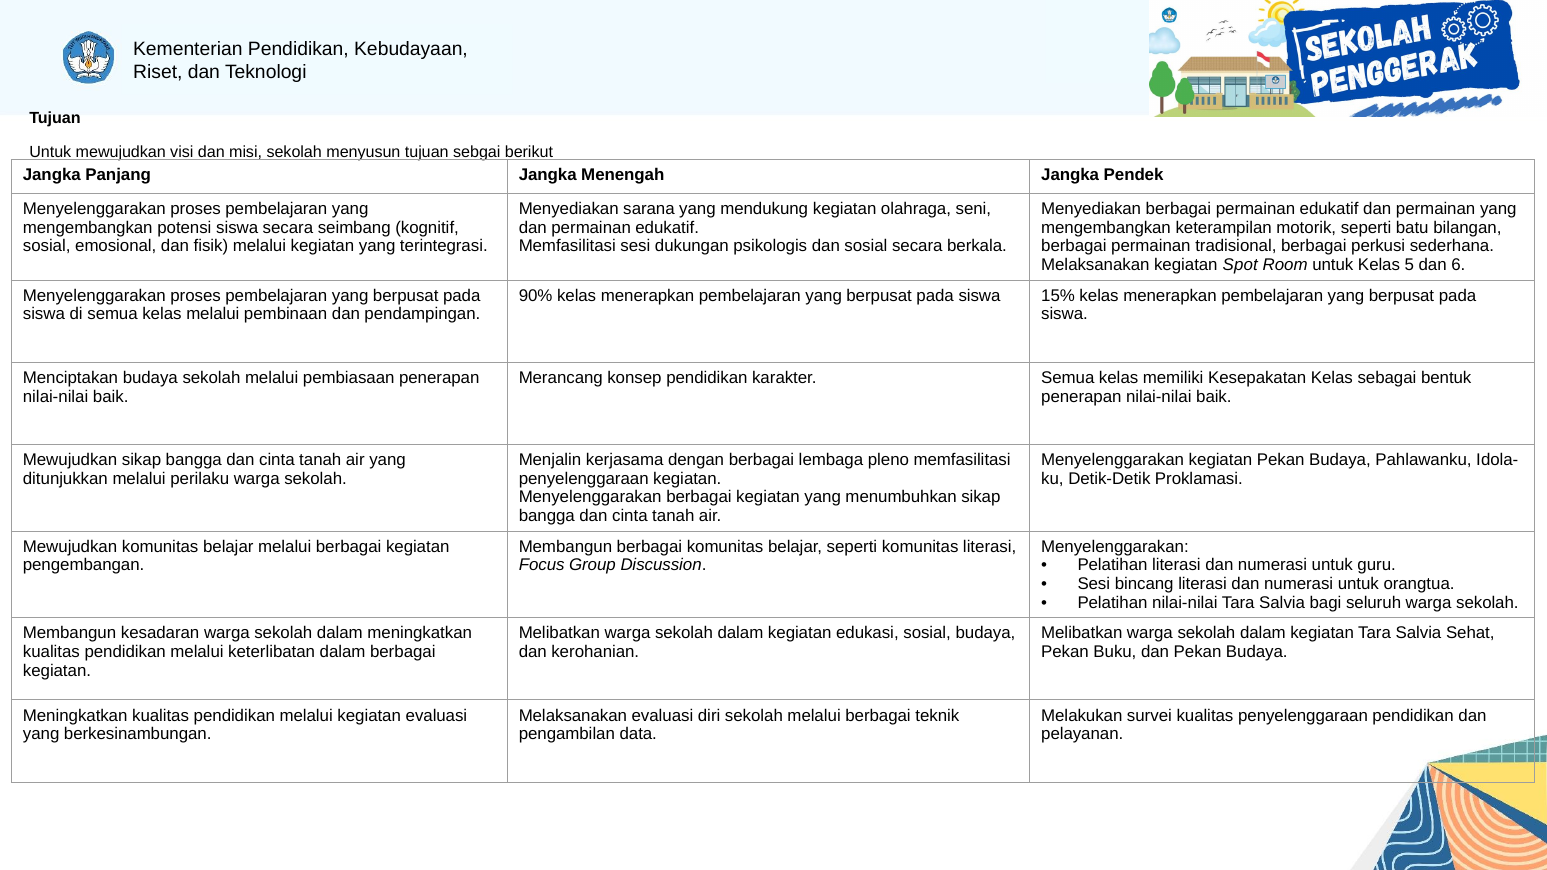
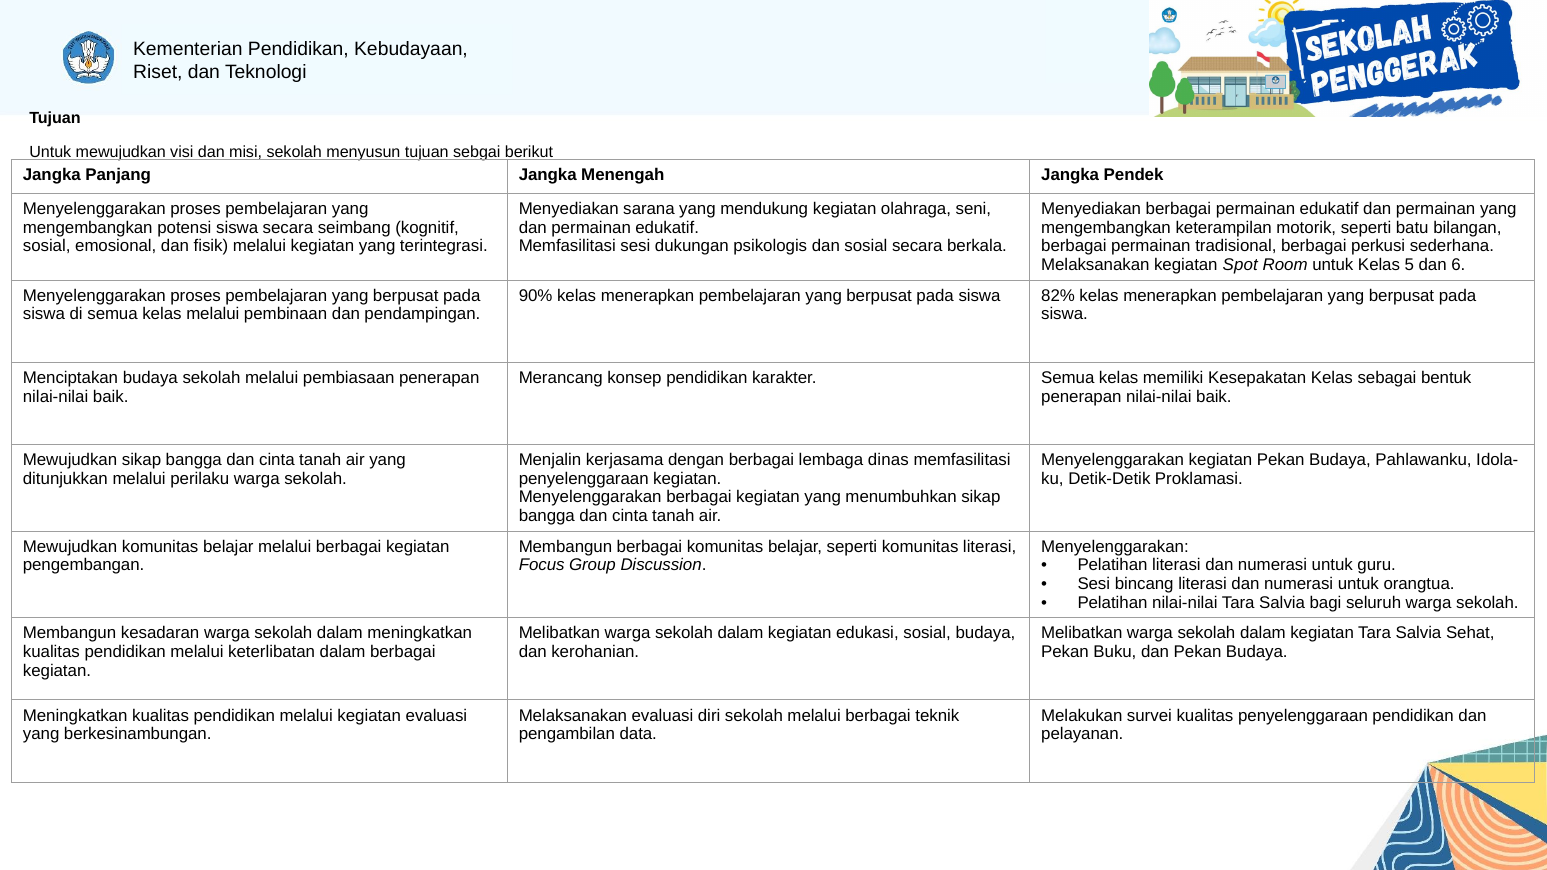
15%: 15% -> 82%
pleno: pleno -> dinas
